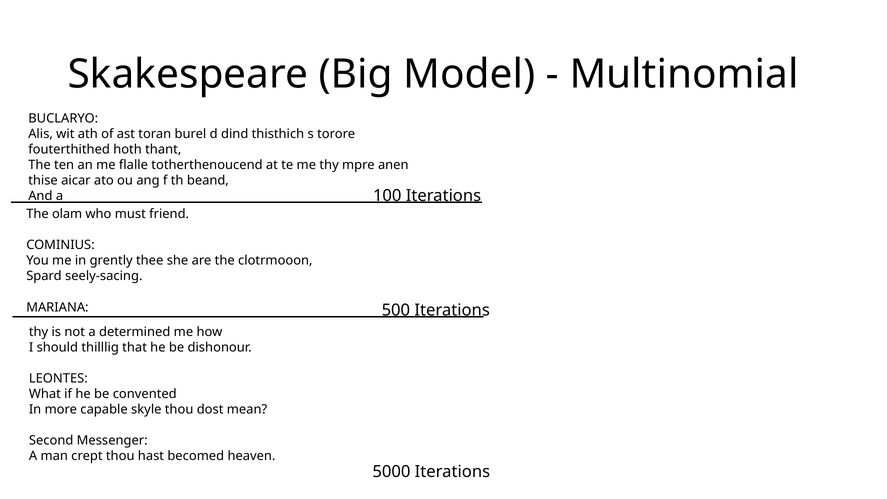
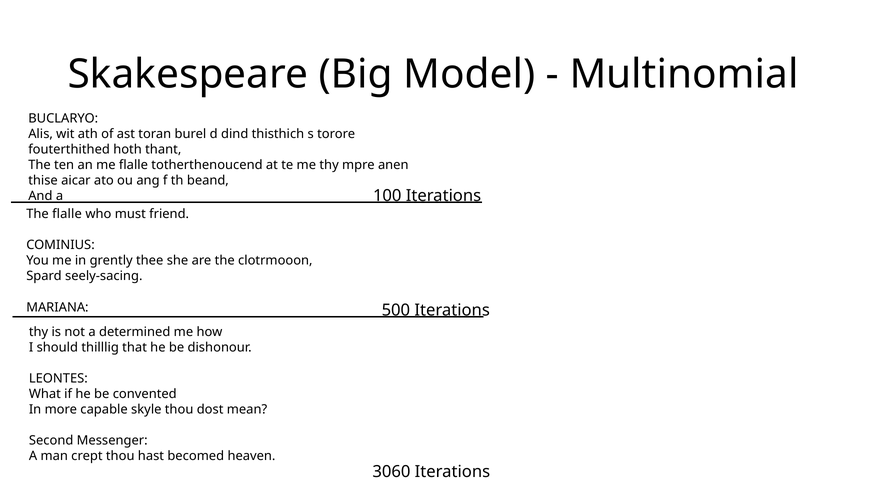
The olam: olam -> flalle
5000: 5000 -> 3060
